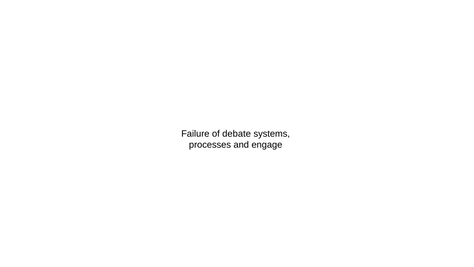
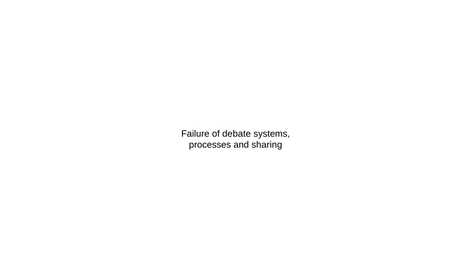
engage: engage -> sharing
